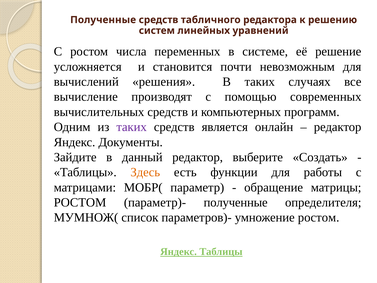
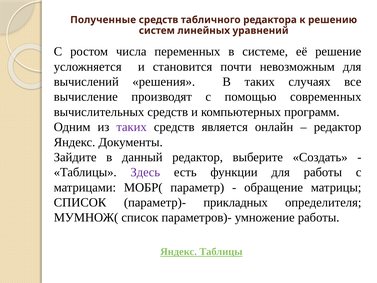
Здесь colour: orange -> purple
РОСТОМ at (80, 202): РОСТОМ -> СПИСОК
параметр)- полученные: полученные -> прикладных
умножение ростом: ростом -> работы
